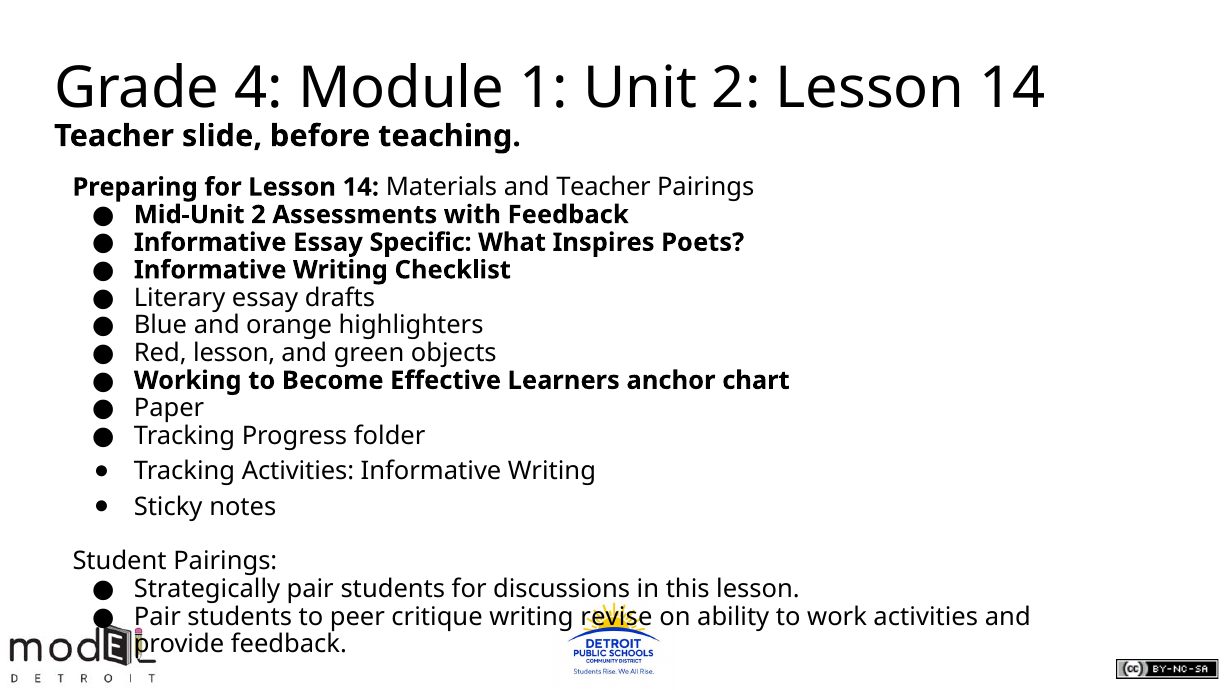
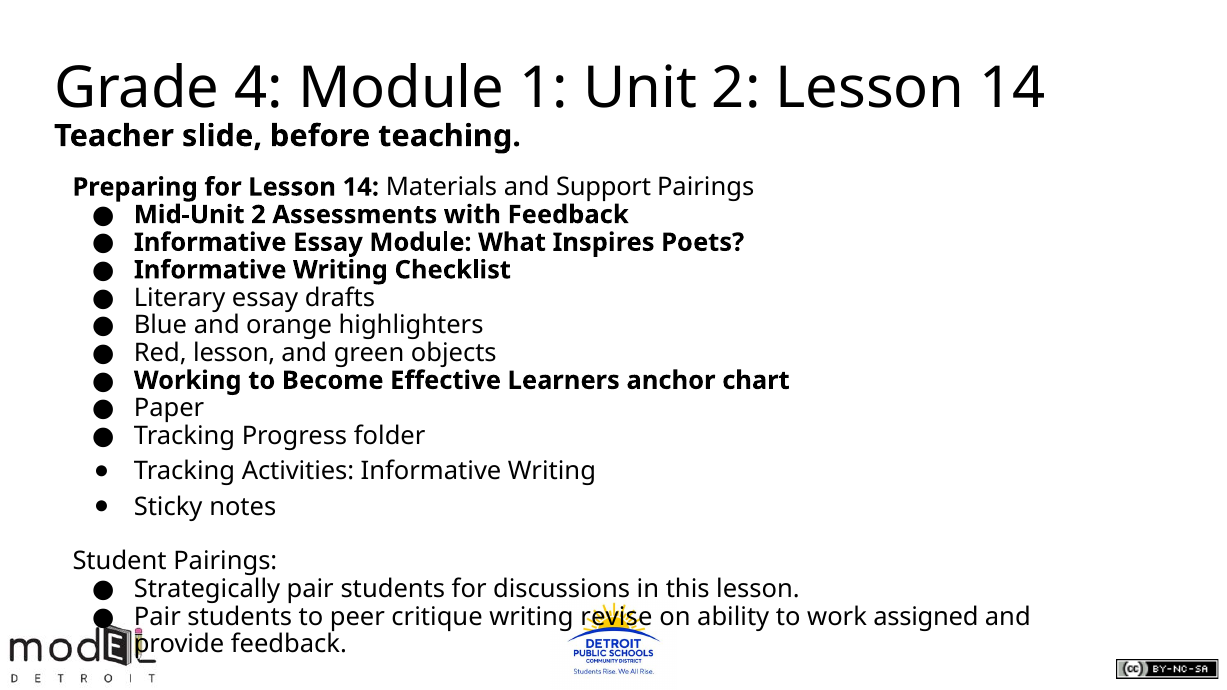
and Teacher: Teacher -> Support
Essay Specific: Specific -> Module
work activities: activities -> assigned
